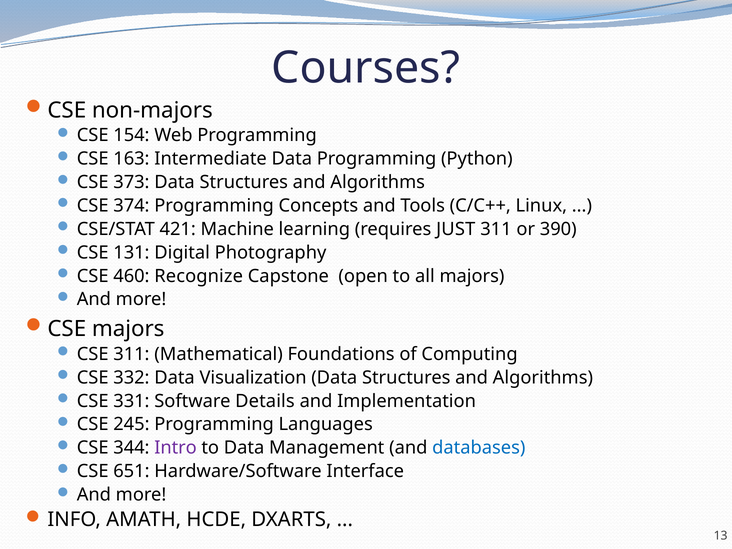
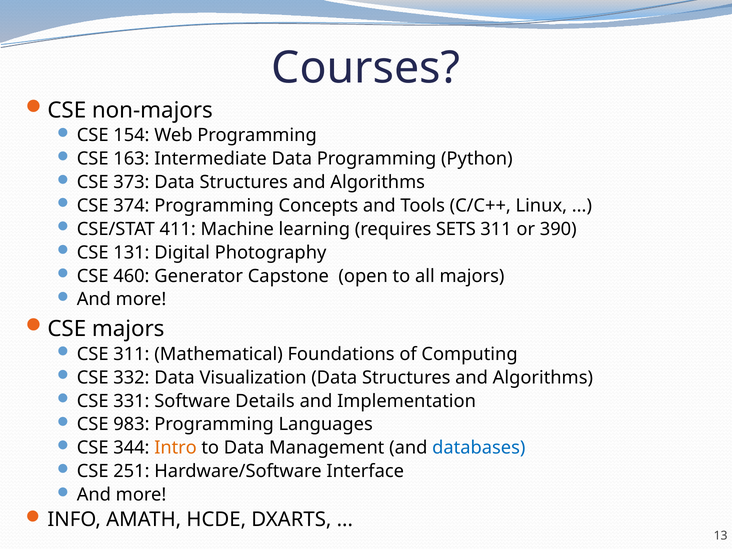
421: 421 -> 411
JUST: JUST -> SETS
Recognize: Recognize -> Generator
245: 245 -> 983
Intro colour: purple -> orange
651: 651 -> 251
